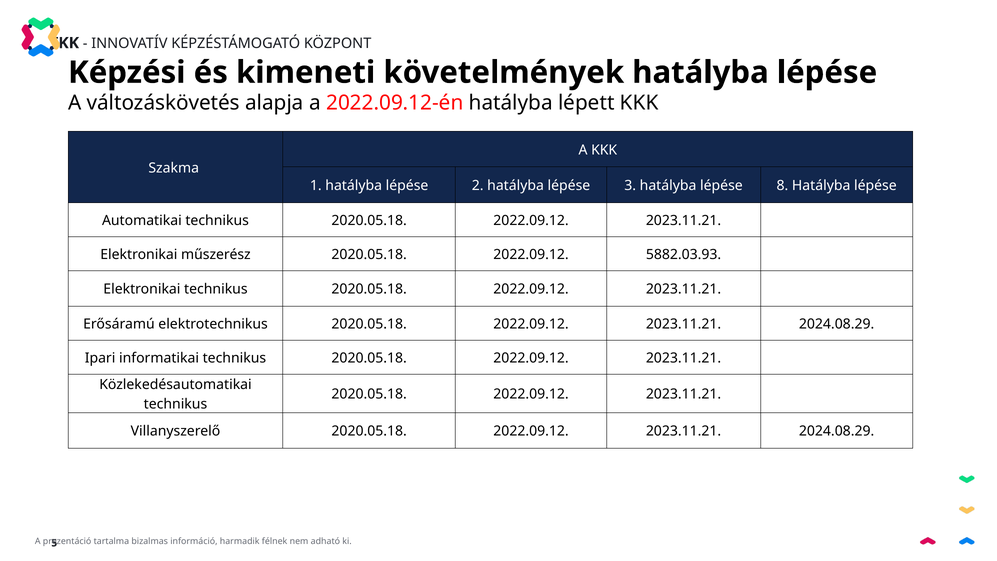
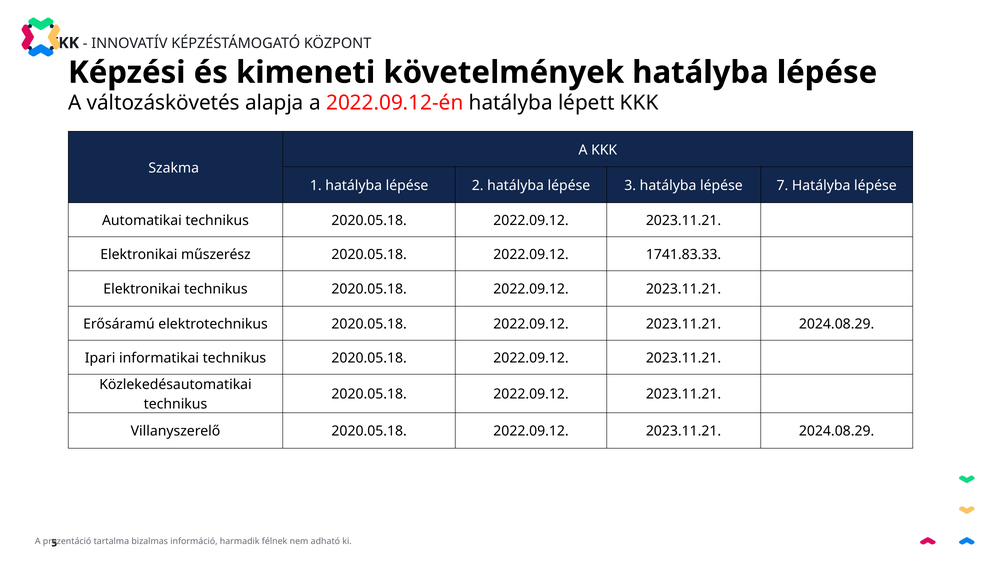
8: 8 -> 7
5882.03.93: 5882.03.93 -> 1741.83.33
